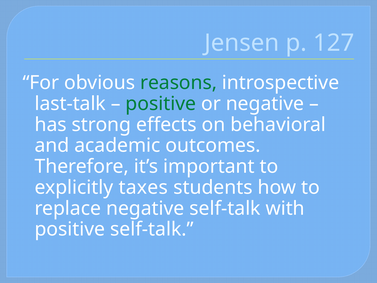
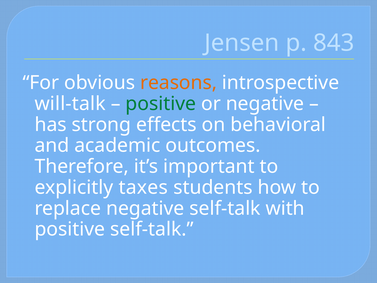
127: 127 -> 843
reasons colour: green -> orange
last-talk: last-talk -> will-talk
